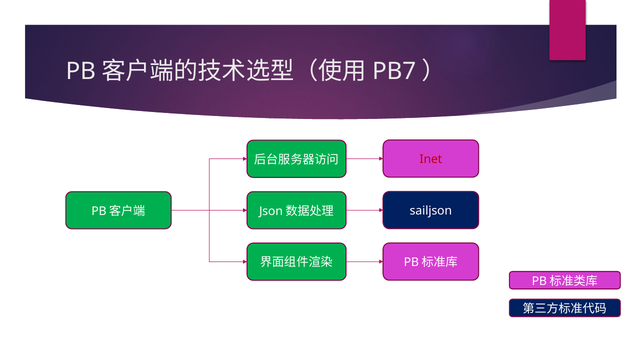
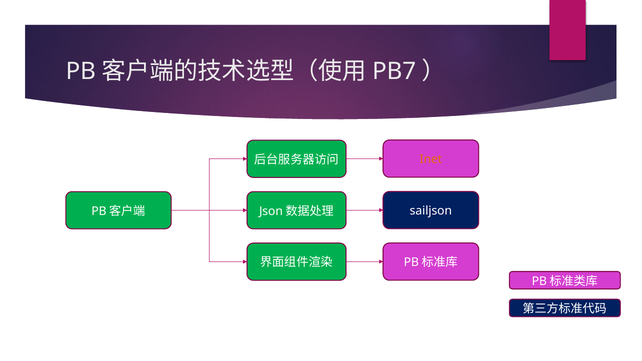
Inet colour: red -> orange
